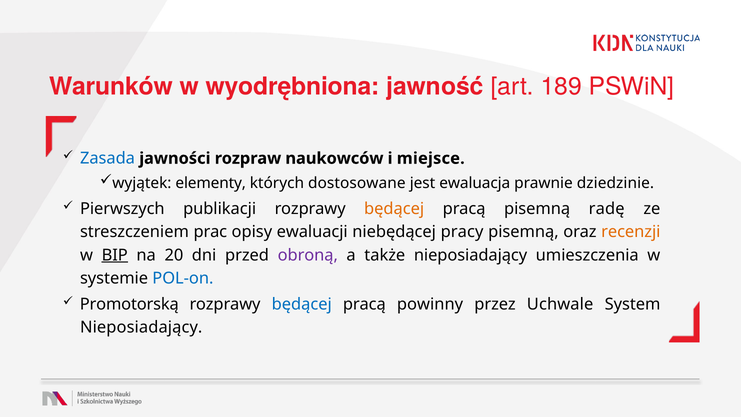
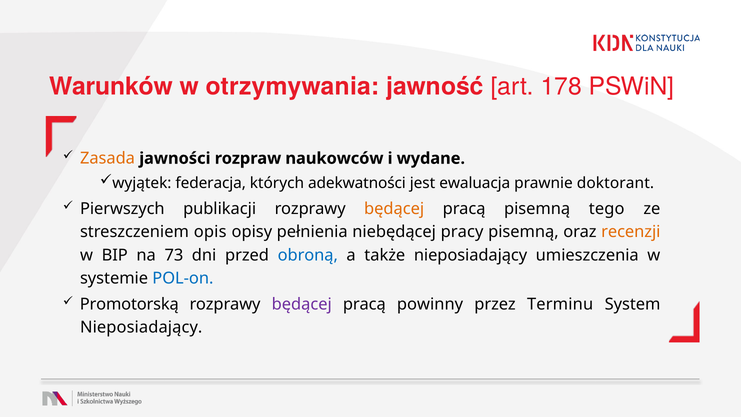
wyodrębniona: wyodrębniona -> otrzymywania
189: 189 -> 178
Zasada colour: blue -> orange
miejsce: miejsce -> wydane
elementy: elementy -> federacja
dostosowane: dostosowane -> adekwatności
dziedzinie: dziedzinie -> doktorant
radę: radę -> tego
prac: prac -> opis
ewaluacji: ewaluacji -> pełnienia
BIP underline: present -> none
20: 20 -> 73
obroną colour: purple -> blue
będącej at (302, 304) colour: blue -> purple
Uchwale: Uchwale -> Terminu
